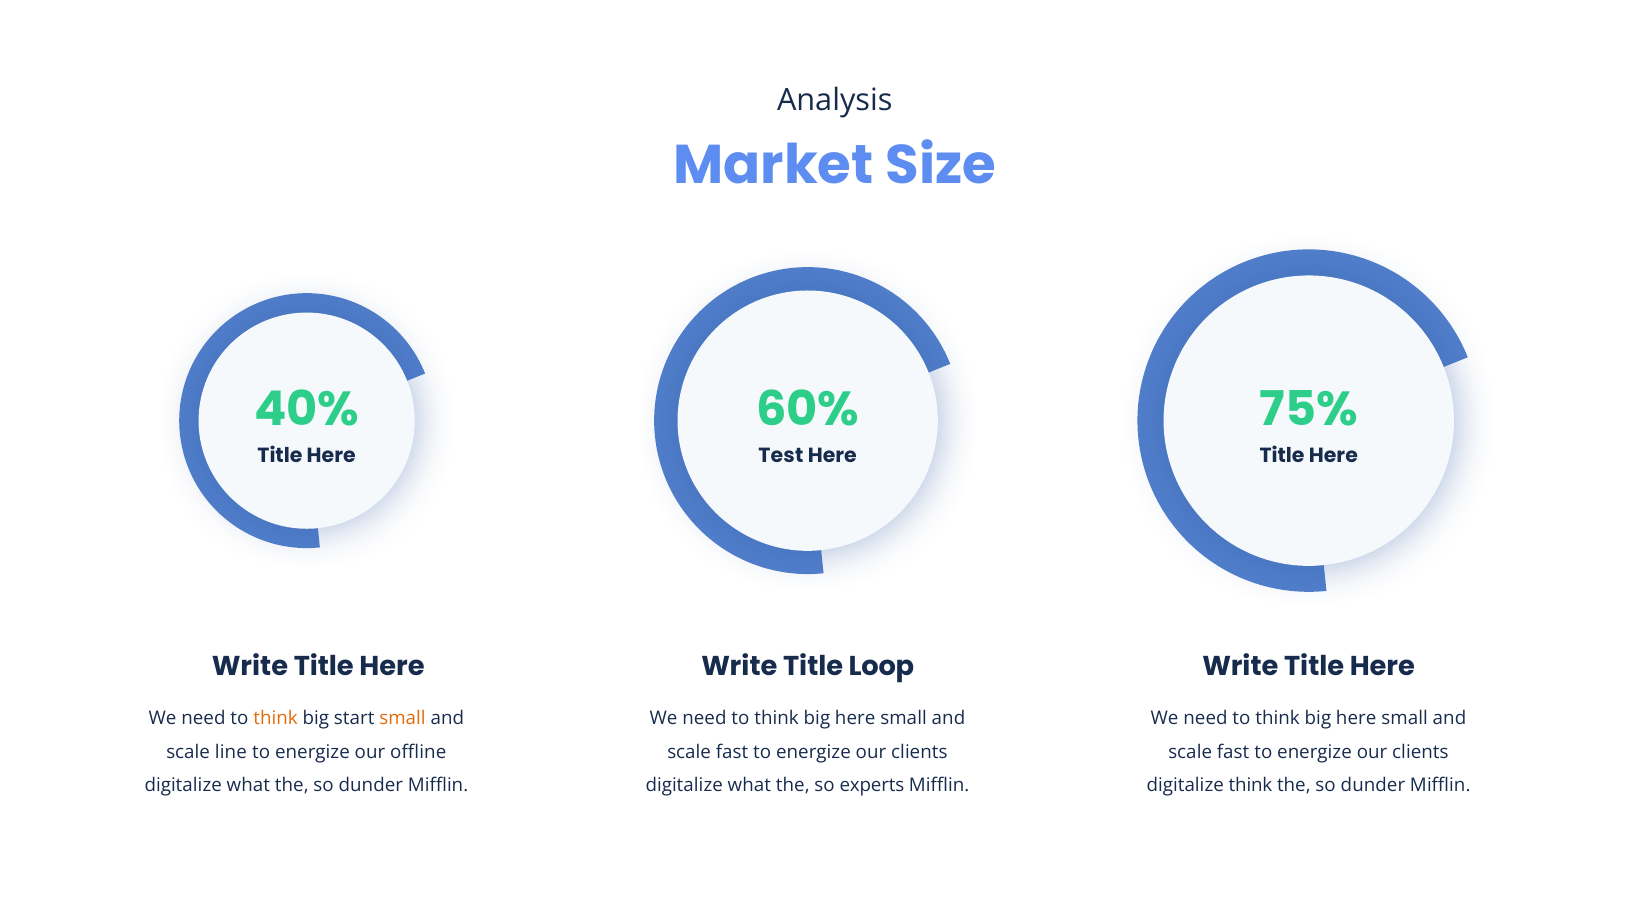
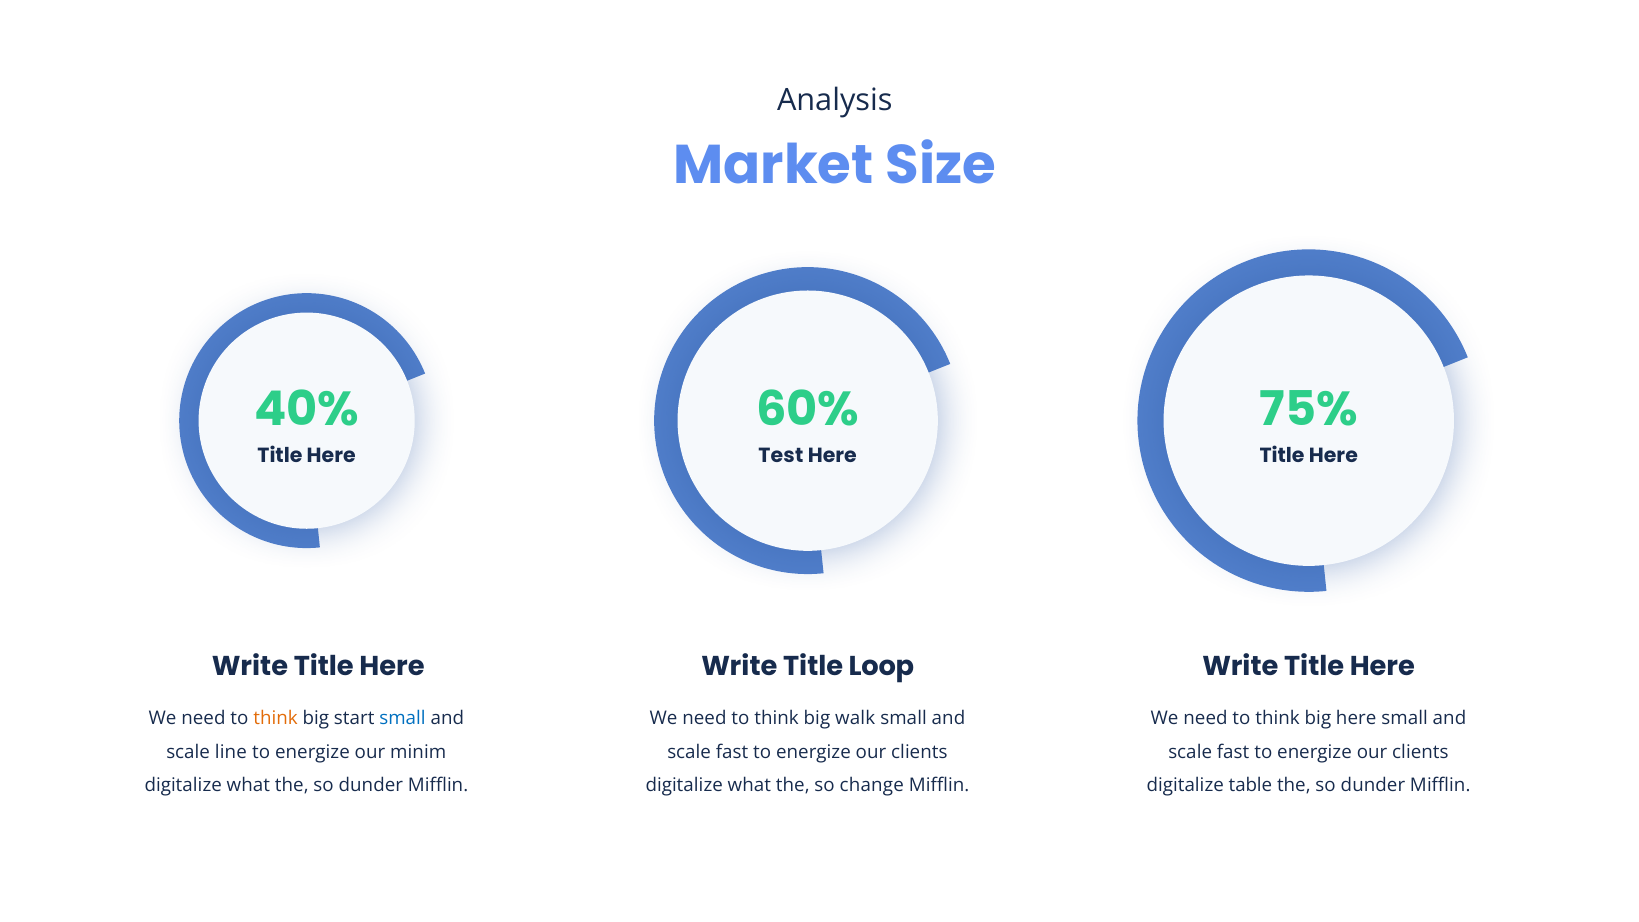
small at (403, 718) colour: orange -> blue
here at (855, 718): here -> walk
offline: offline -> minim
experts: experts -> change
digitalize think: think -> table
